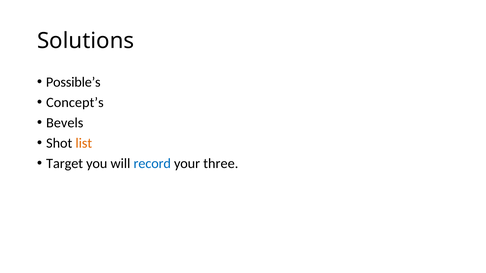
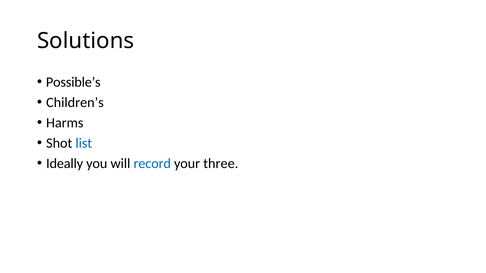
Concept’s: Concept’s -> Children’s
Bevels: Bevels -> Harms
list colour: orange -> blue
Target: Target -> Ideally
